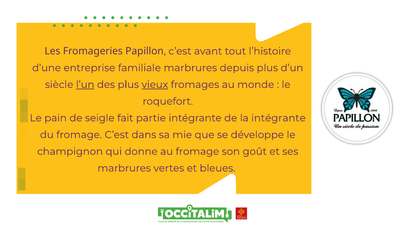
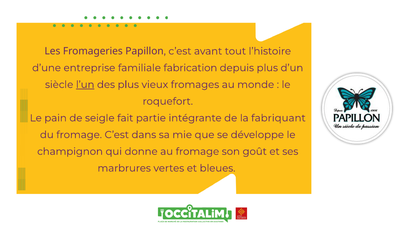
familiale marbrures: marbrures -> fabrication
vieux underline: present -> none
la intégrante: intégrante -> fabriquant
